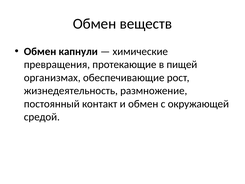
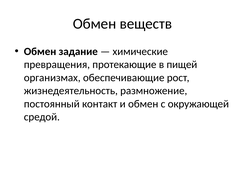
капнули: капнули -> задание
